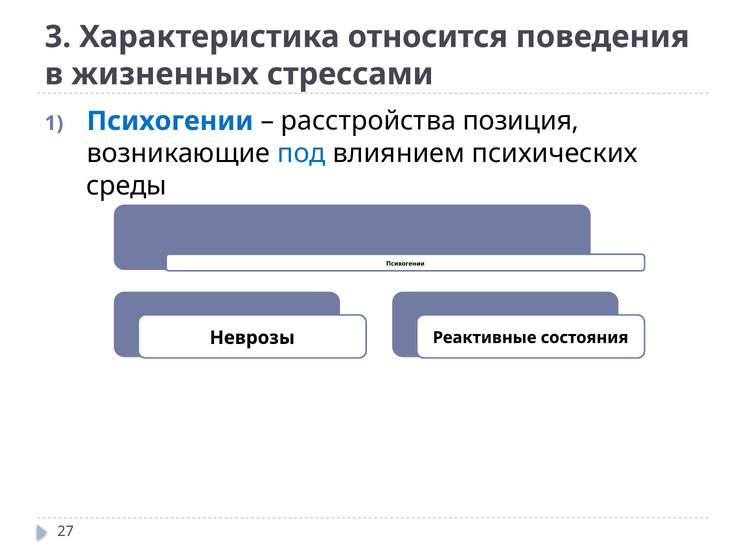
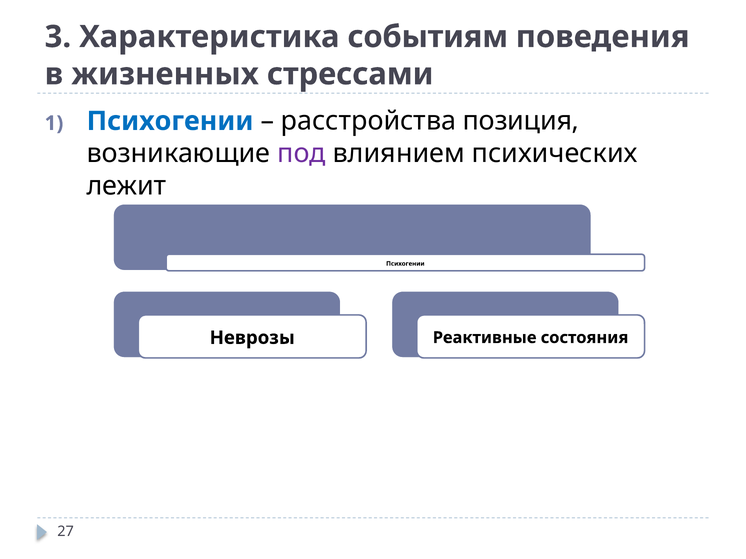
относится: относится -> событиям
под colour: blue -> purple
среды: среды -> лежит
